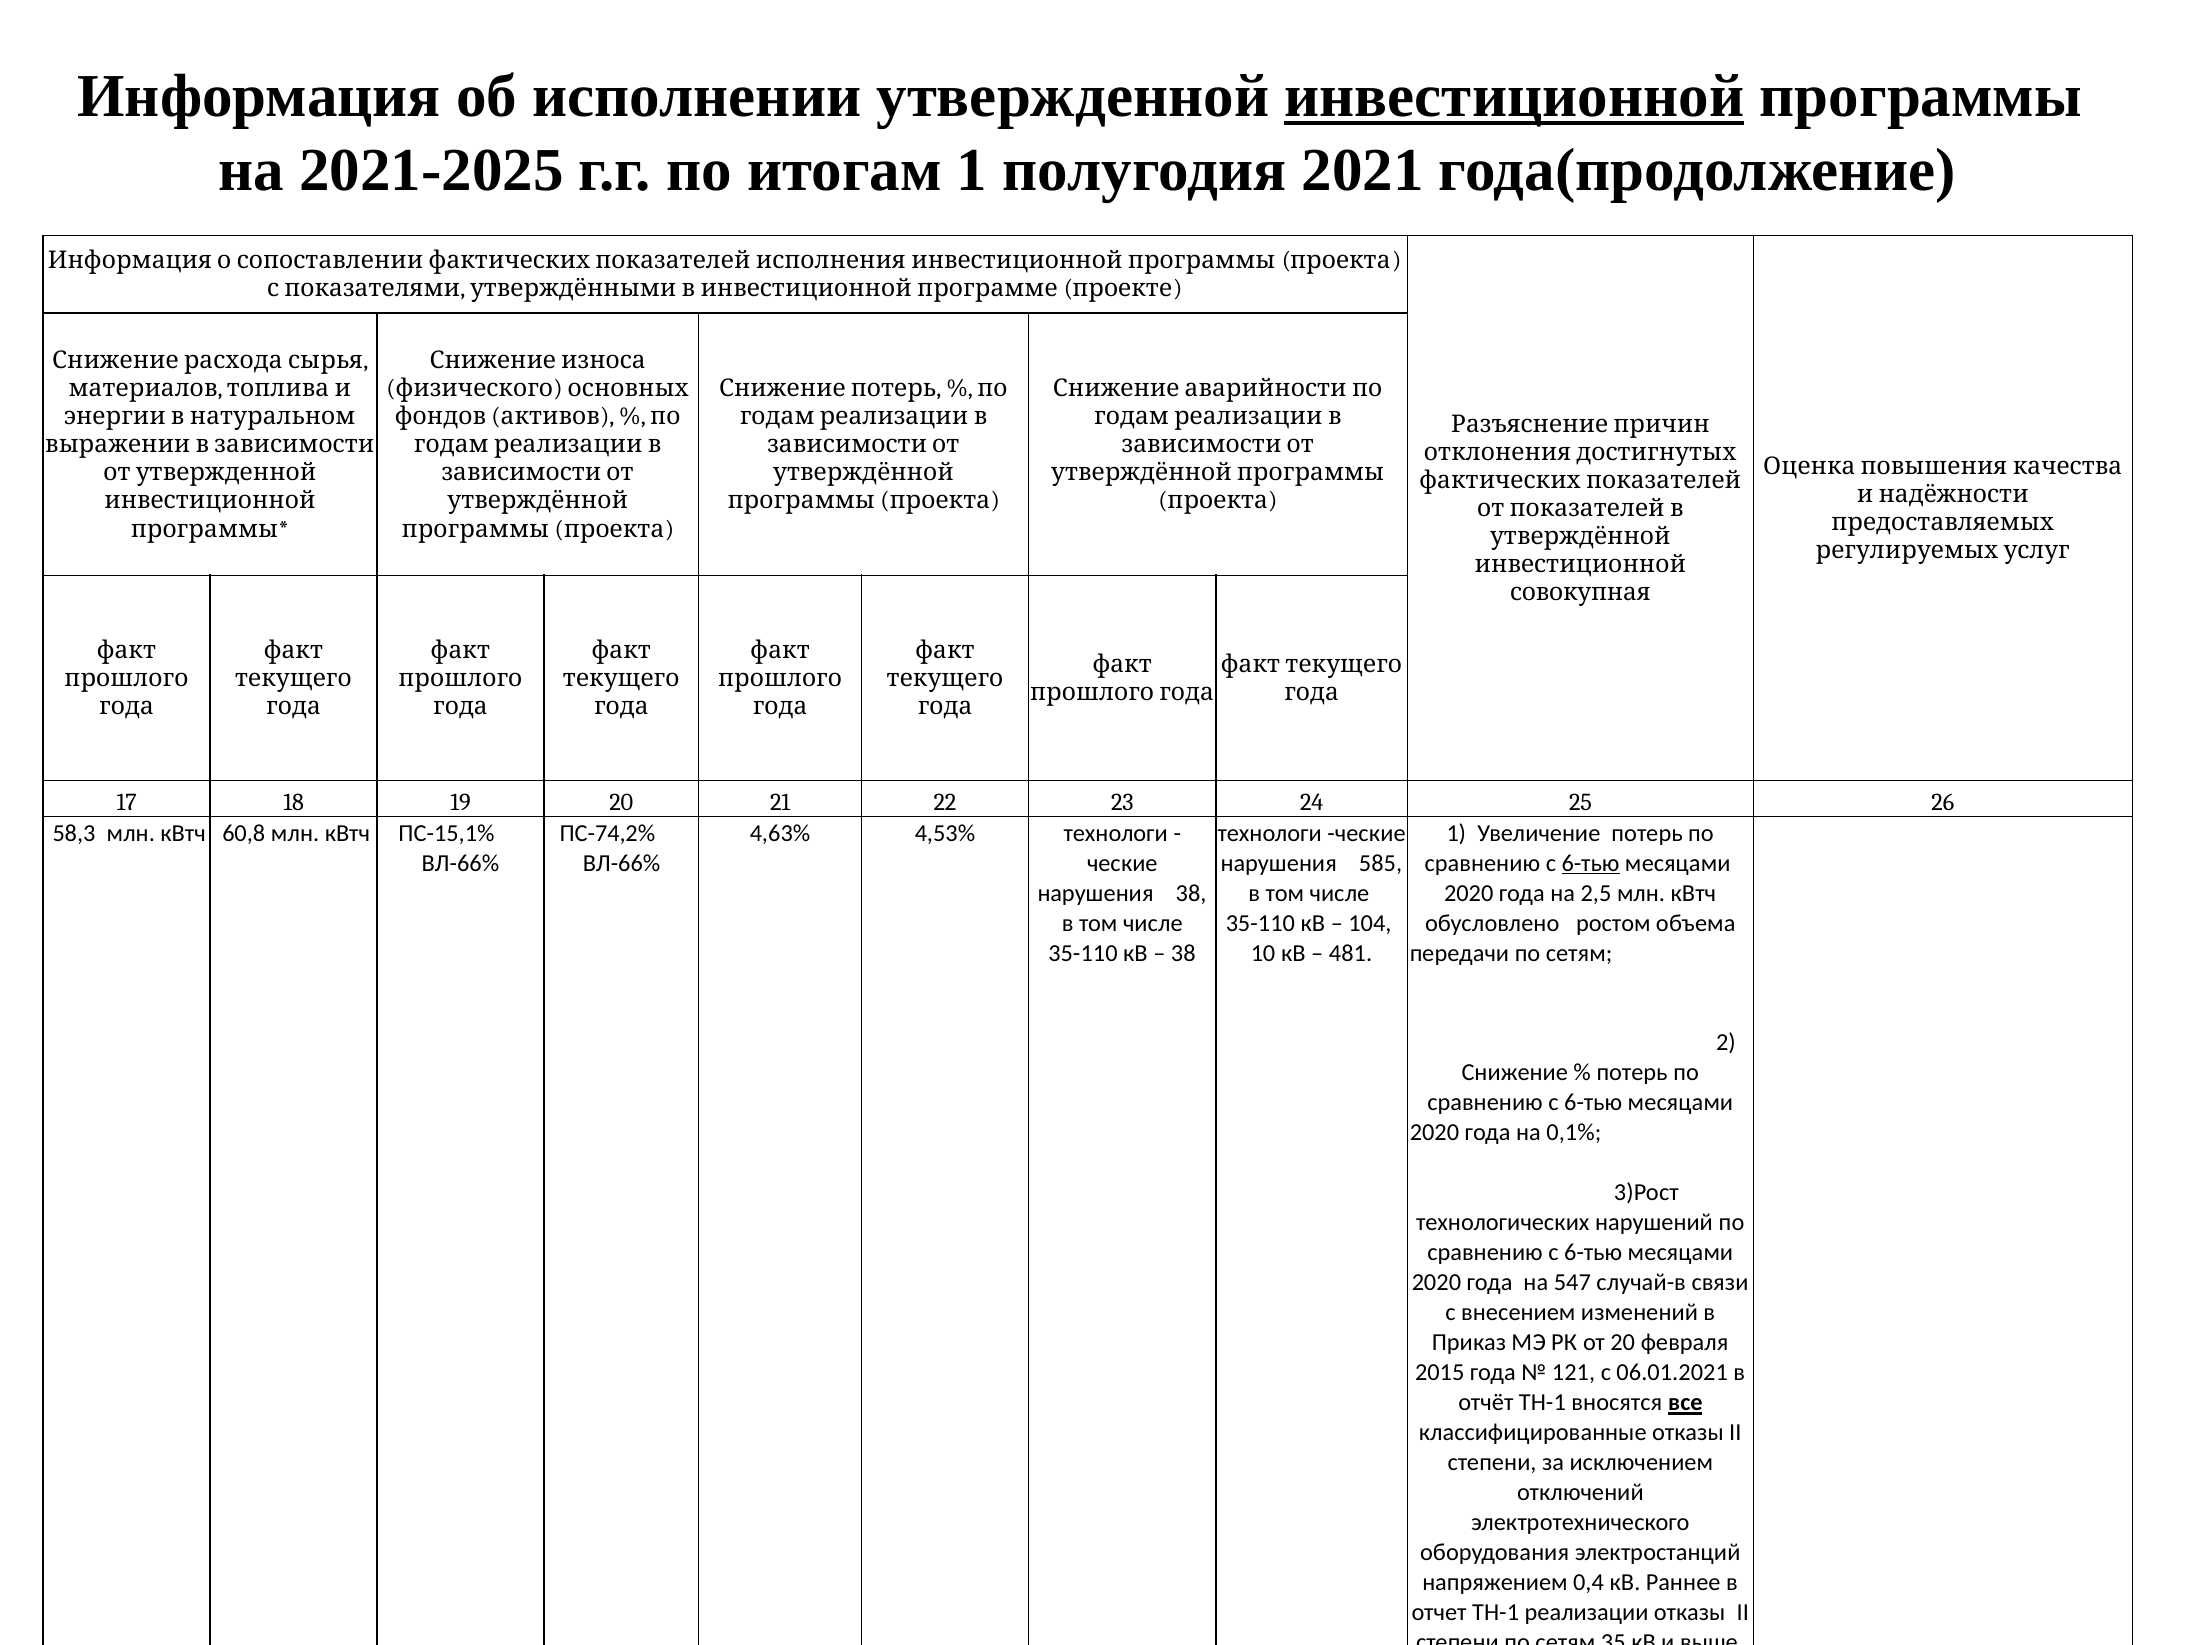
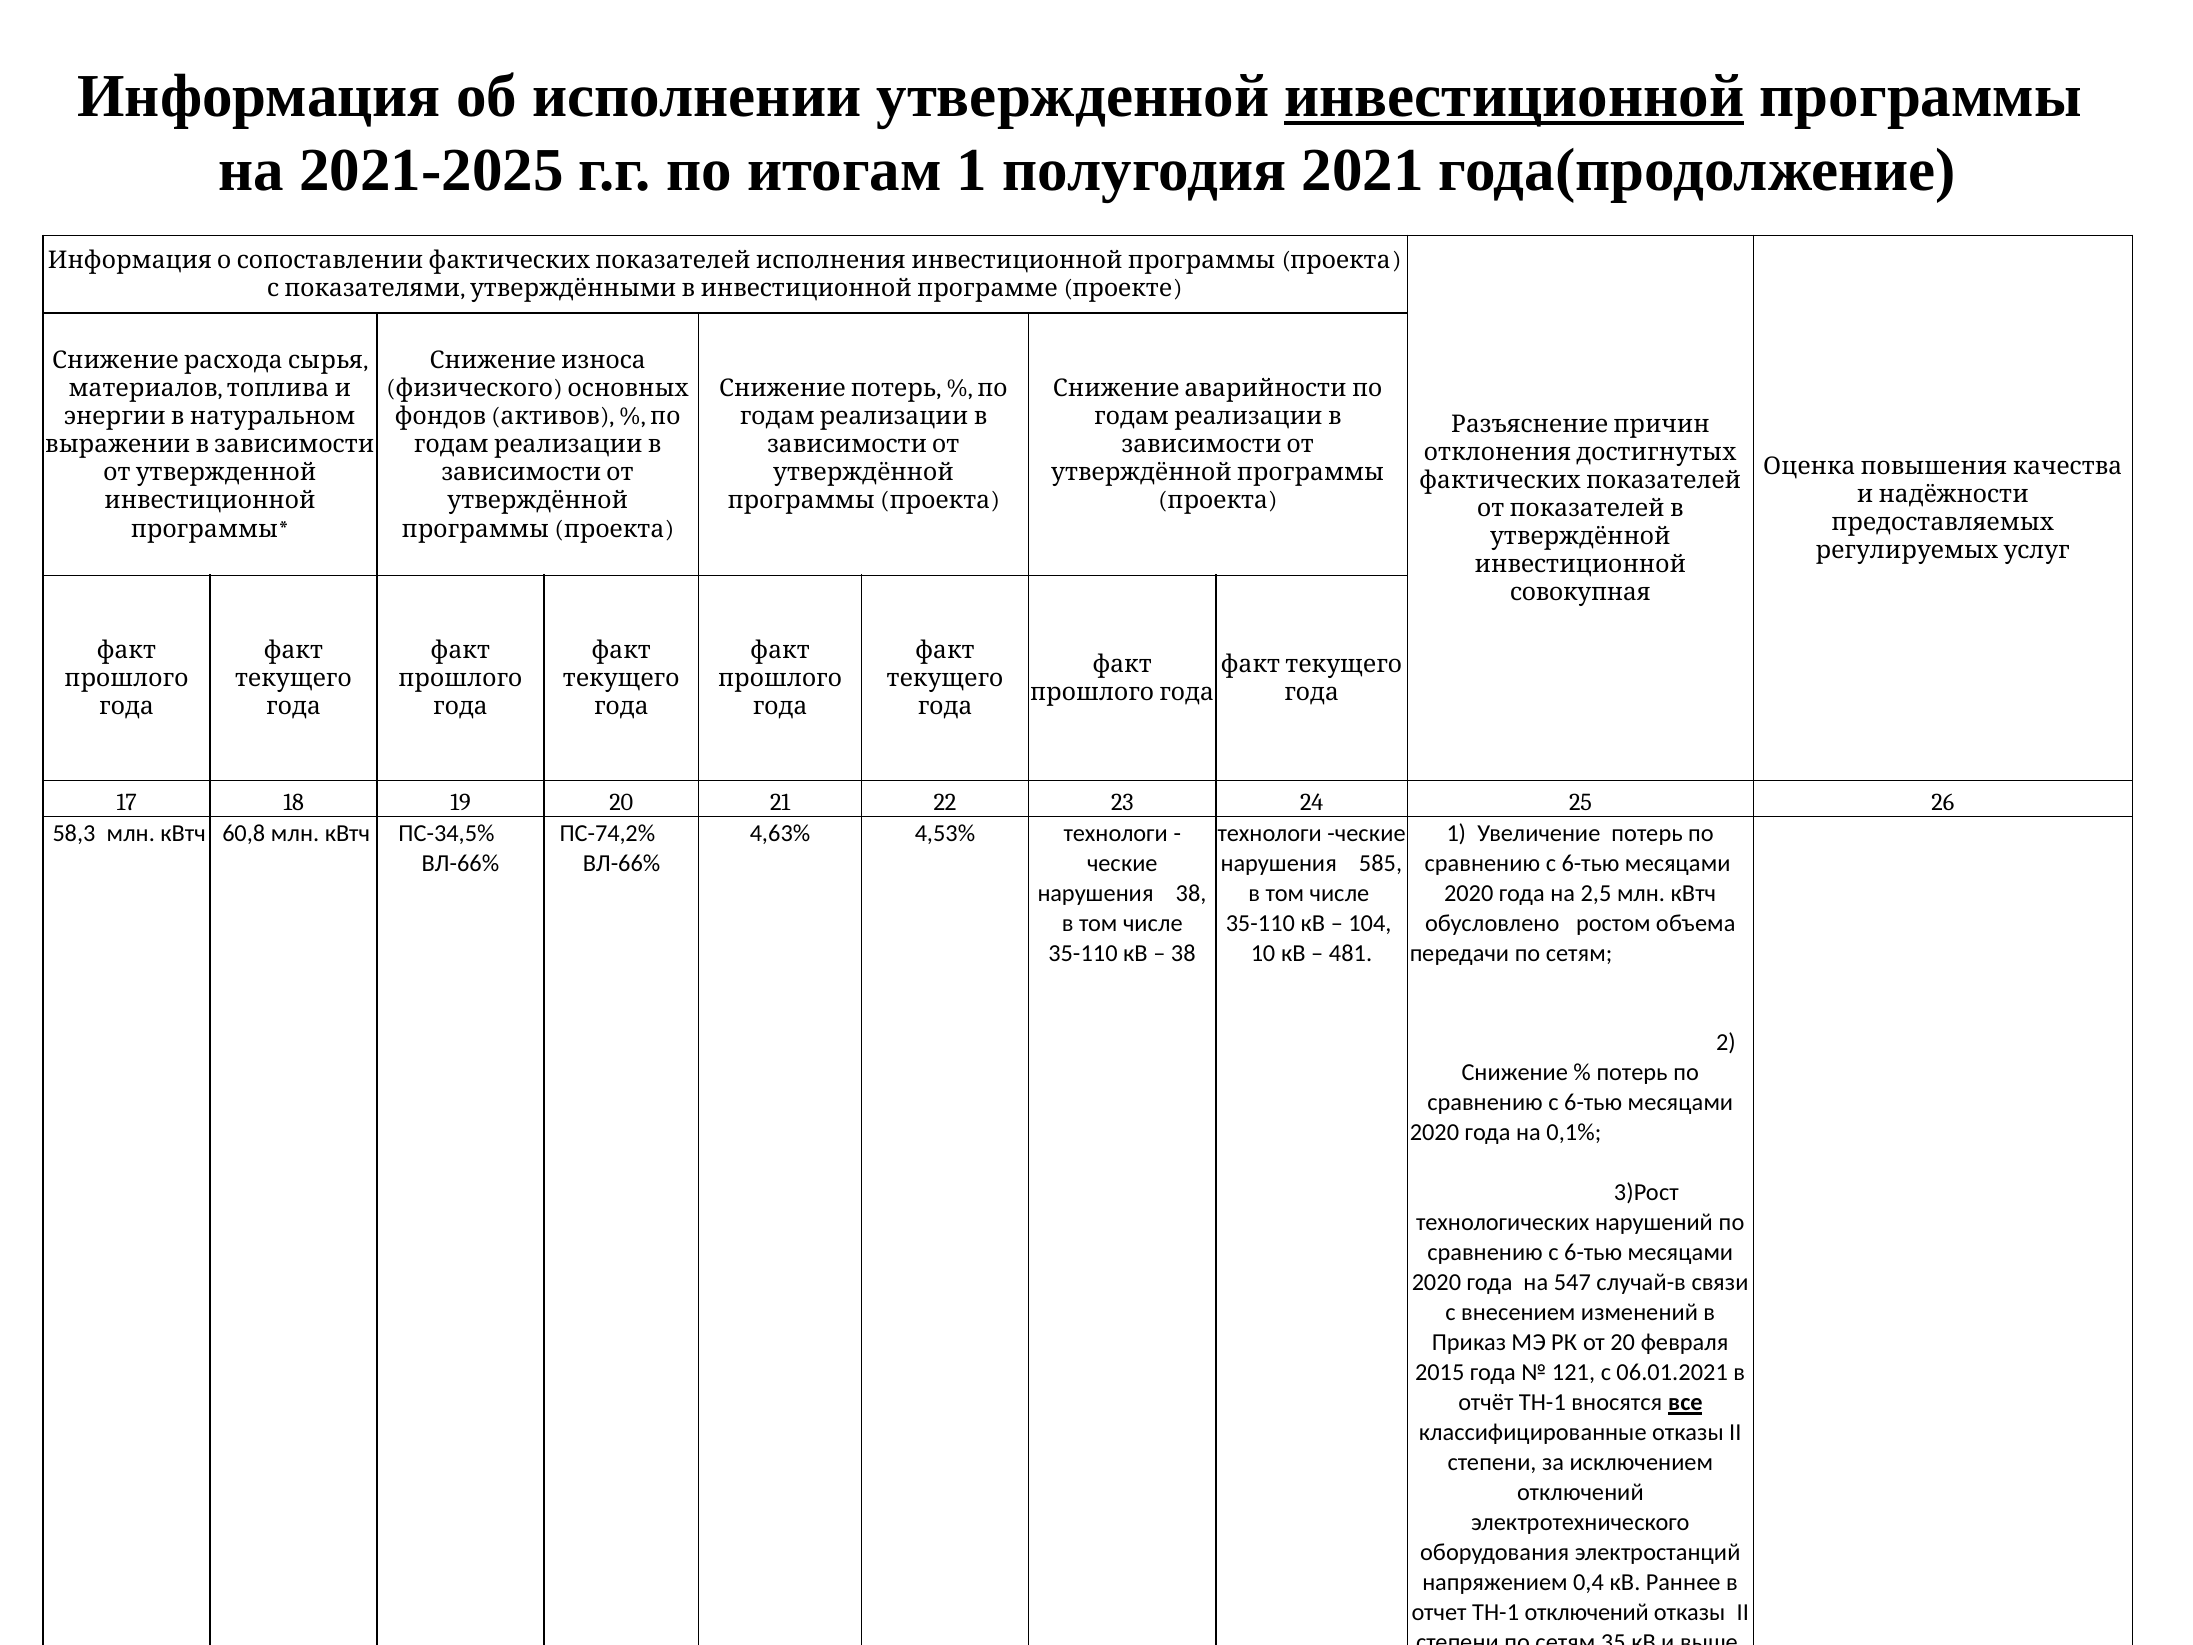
ПС-15,1%: ПС-15,1% -> ПС-34,5%
6-тью at (1591, 863) underline: present -> none
ТН-1 реализации: реализации -> отключений
